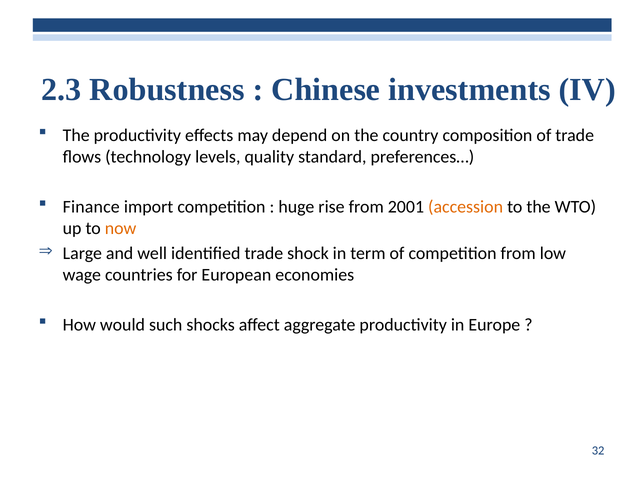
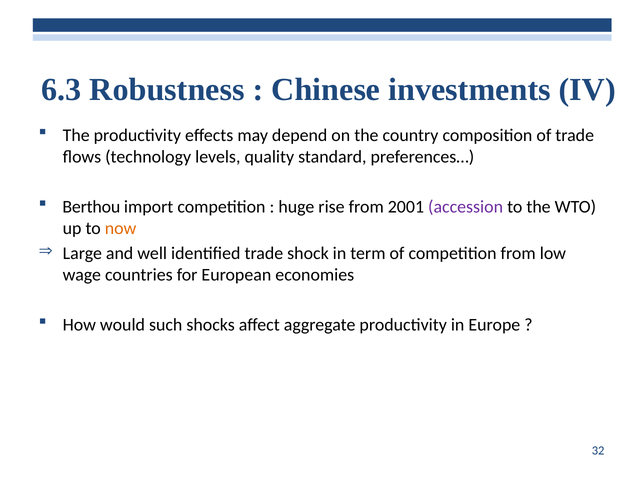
2.3: 2.3 -> 6.3
Finance: Finance -> Berthou
accession colour: orange -> purple
